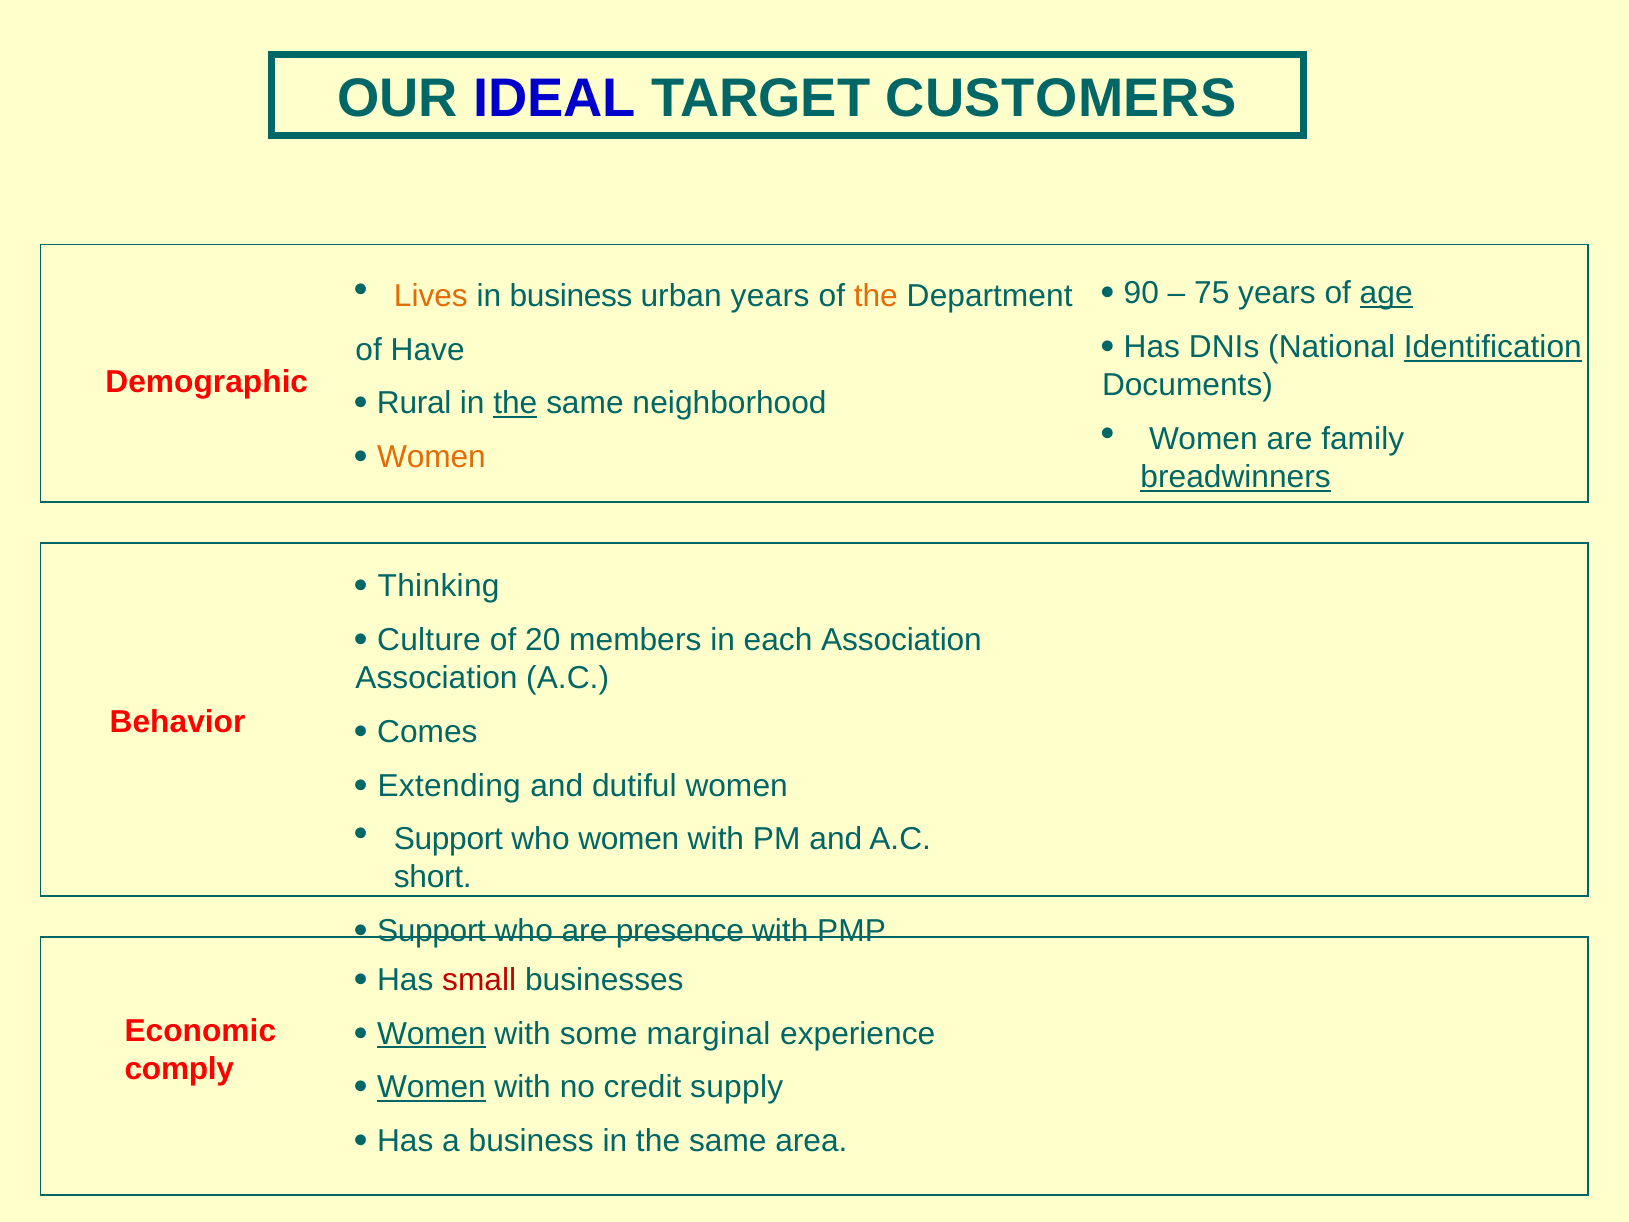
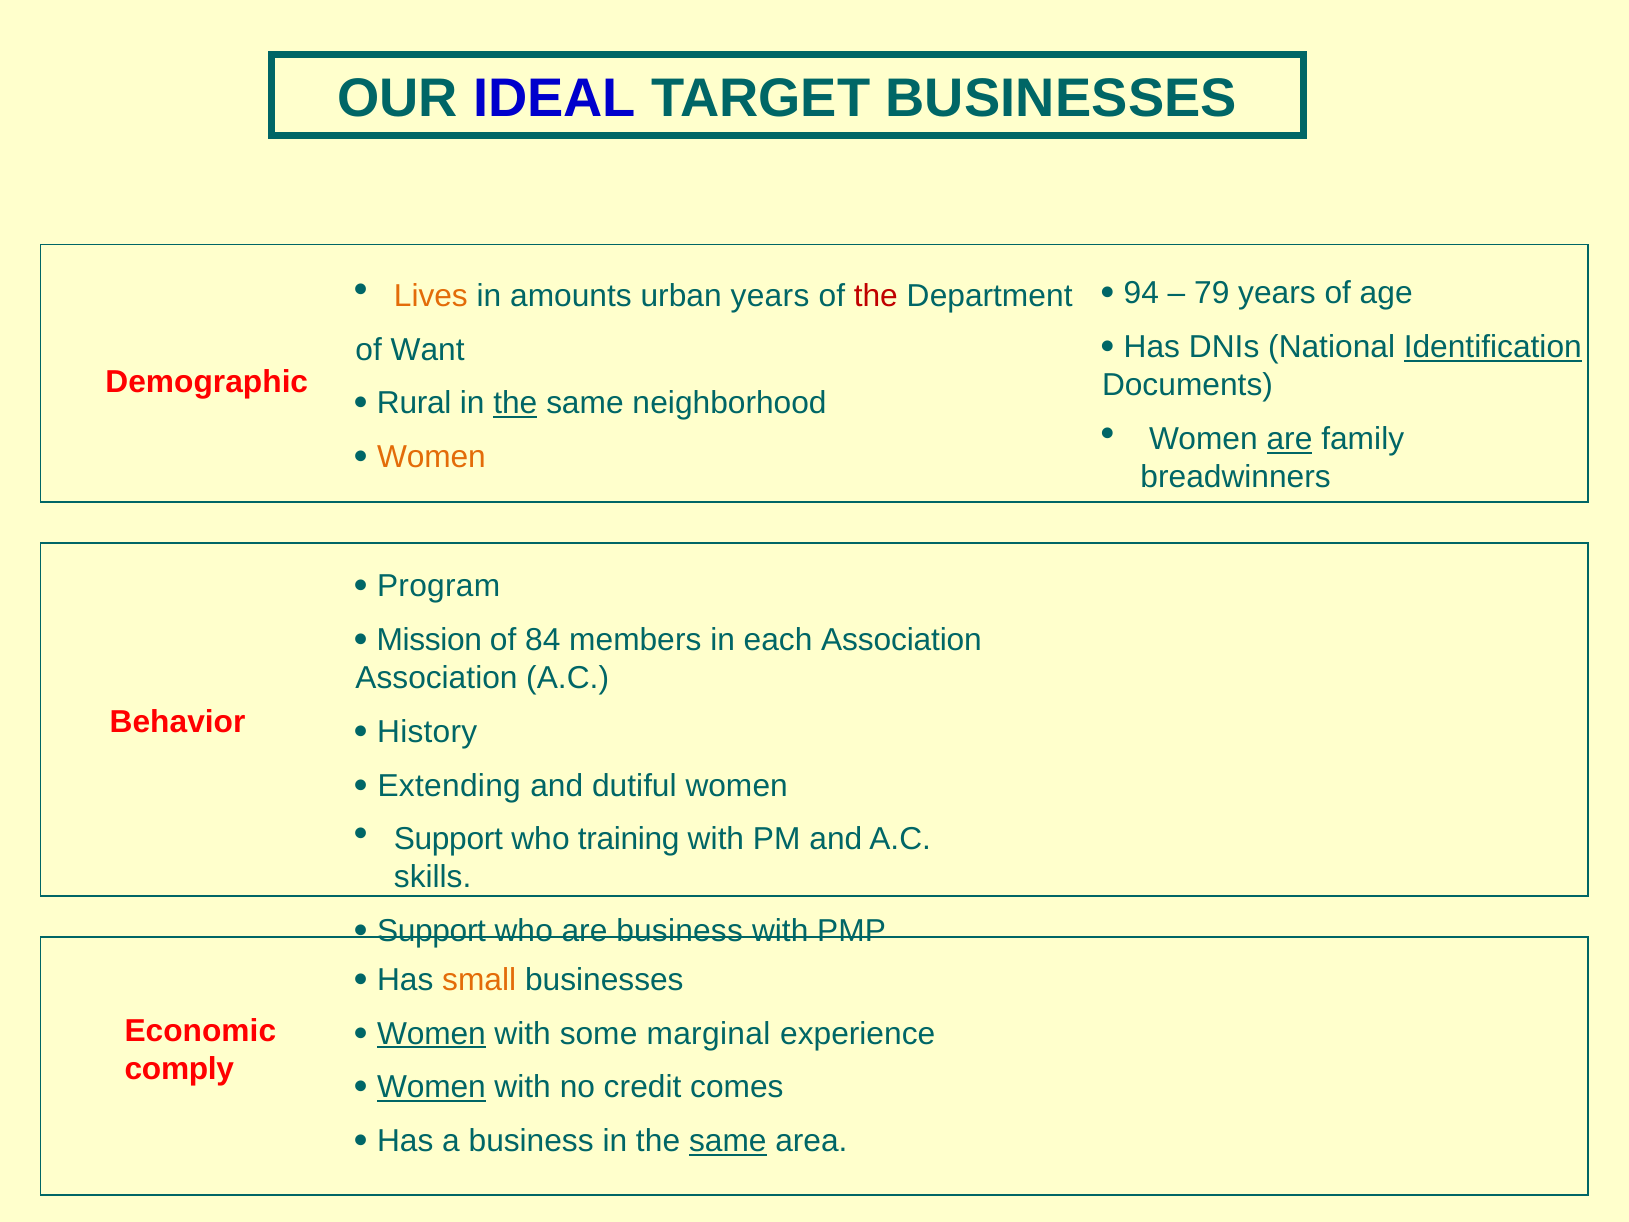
TARGET CUSTOMERS: CUSTOMERS -> BUSINESSES
in business: business -> amounts
the at (876, 296) colour: orange -> red
90: 90 -> 94
75: 75 -> 79
age underline: present -> none
Have: Have -> Want
are at (1289, 439) underline: none -> present
breadwinners underline: present -> none
Thinking: Thinking -> Program
Culture: Culture -> Mission
20: 20 -> 84
Comes: Comes -> History
who women: women -> training
short: short -> skills
are presence: presence -> business
small colour: red -> orange
supply: supply -> comes
same at (728, 1141) underline: none -> present
